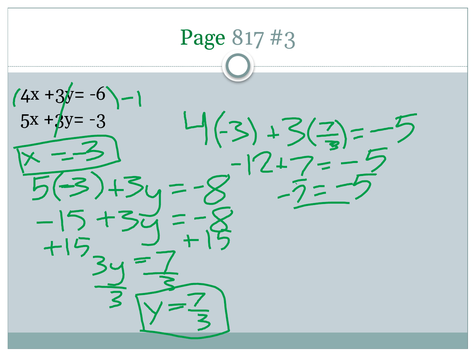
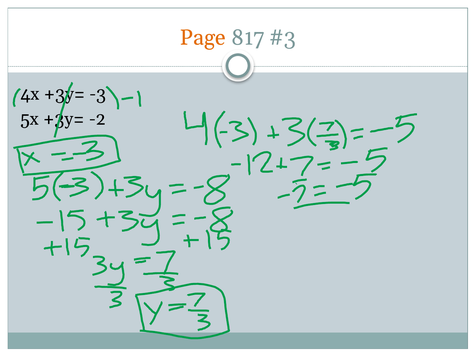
Page colour: green -> orange
-6: -6 -> -3
-3: -3 -> -2
